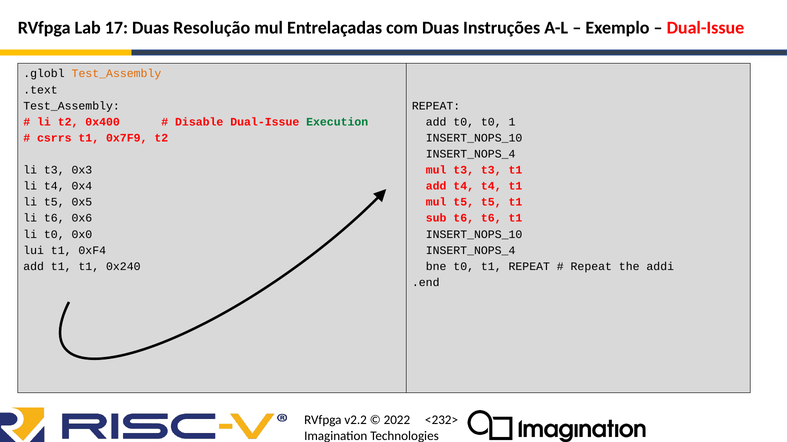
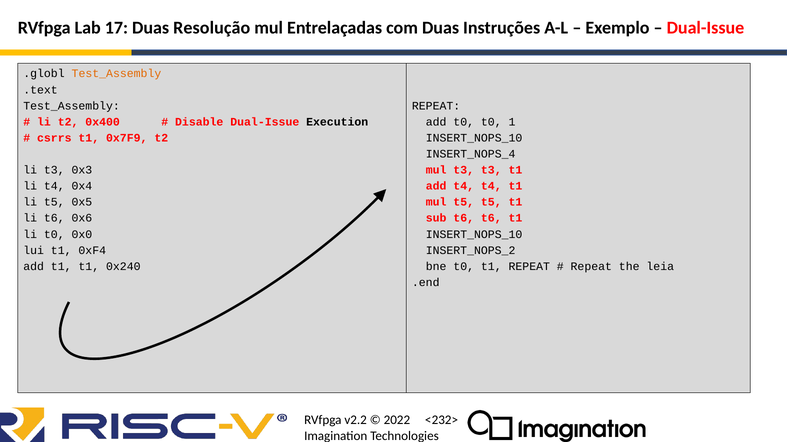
Execution colour: green -> black
INSERT_NOPS_4 at (471, 251): INSERT_NOPS_4 -> INSERT_NOPS_2
addi: addi -> leia
